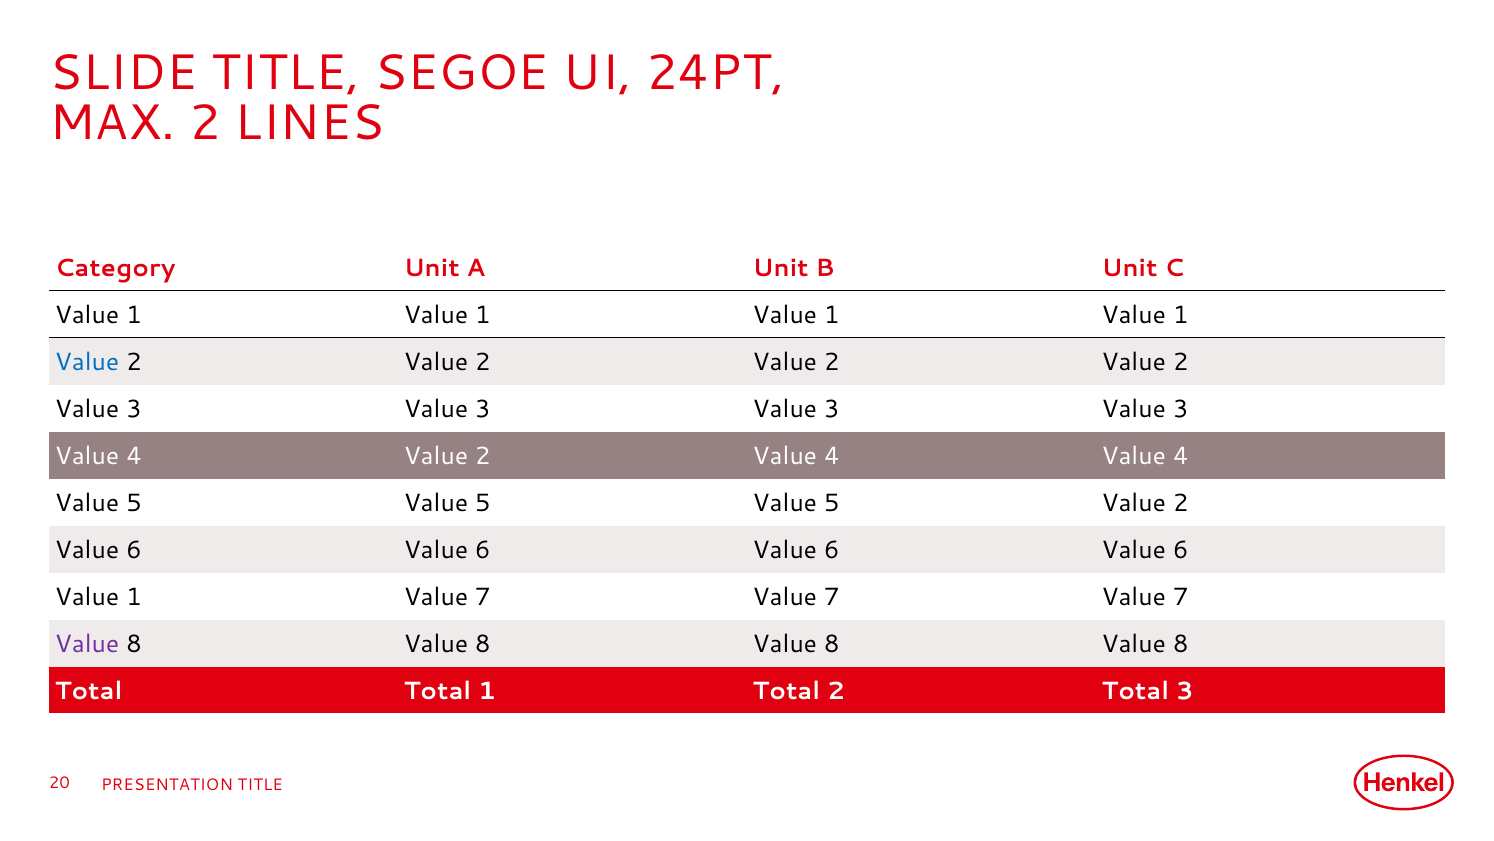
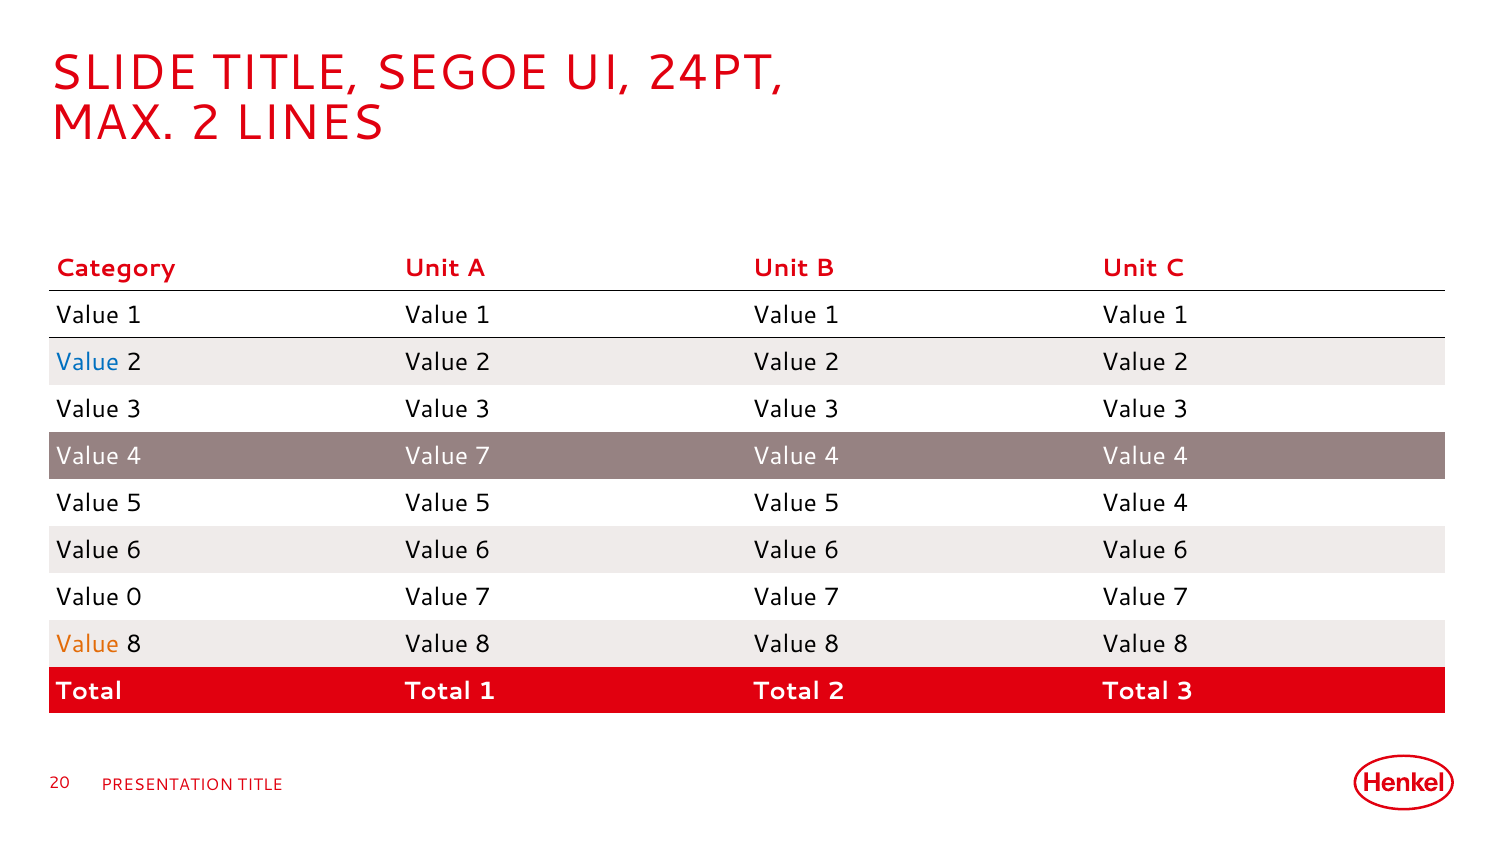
4 Value 2: 2 -> 7
5 Value 2: 2 -> 4
1 at (134, 597): 1 -> 0
Value at (87, 644) colour: purple -> orange
